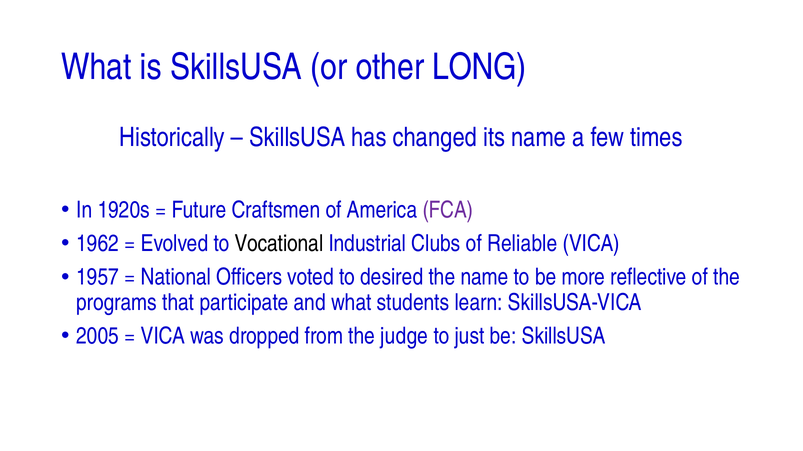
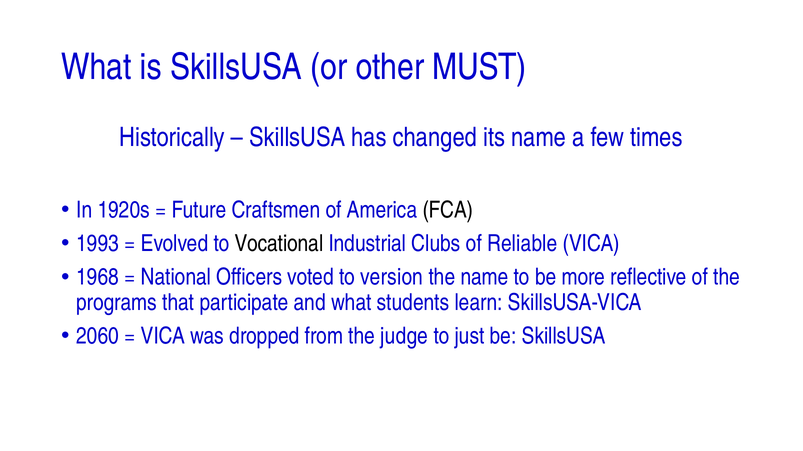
LONG: LONG -> MUST
FCA colour: purple -> black
1962: 1962 -> 1993
1957: 1957 -> 1968
desired: desired -> version
2005: 2005 -> 2060
